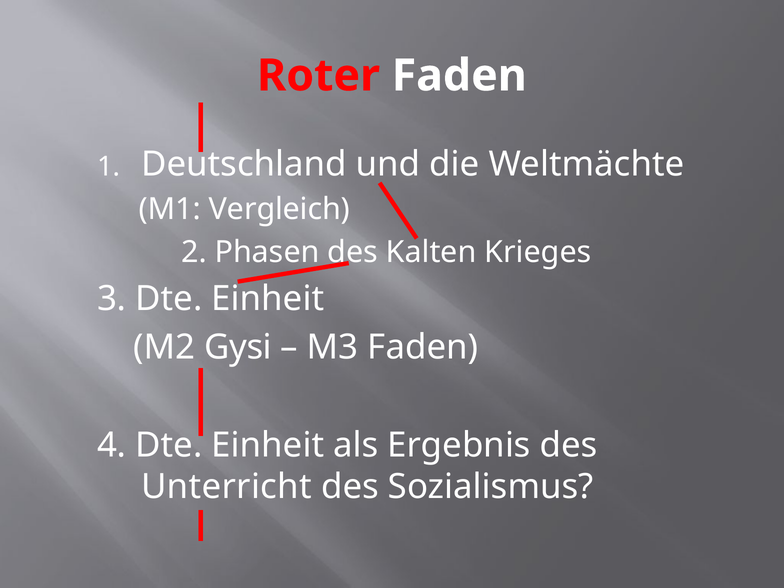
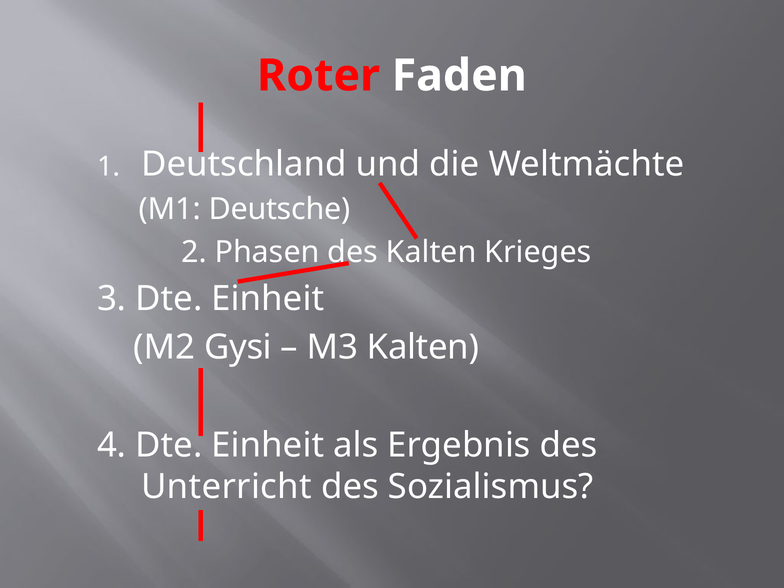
Vergleich: Vergleich -> Deutsche
M3 Faden: Faden -> Kalten
